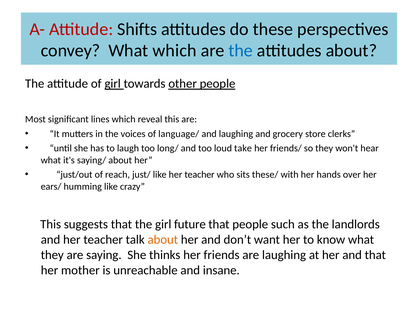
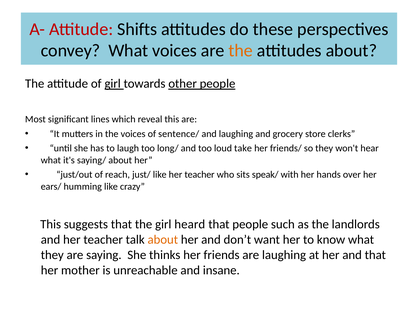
What which: which -> voices
the at (241, 51) colour: blue -> orange
language/: language/ -> sentence/
these/: these/ -> speak/
future: future -> heard
